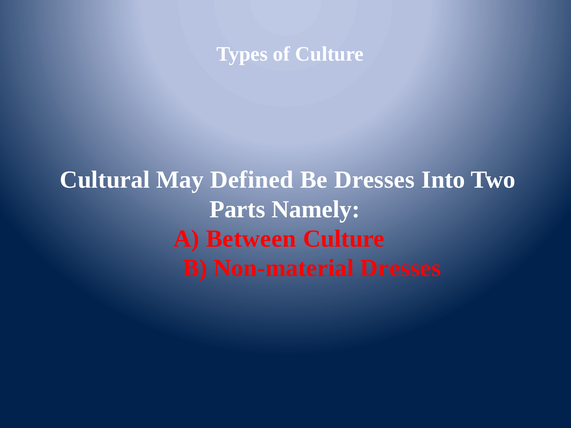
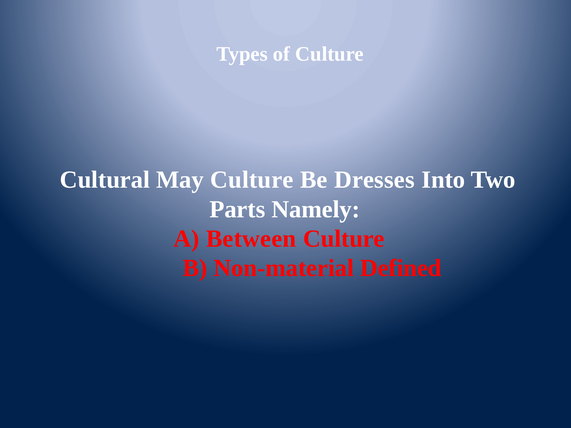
May Defined: Defined -> Culture
Non-material Dresses: Dresses -> Defined
